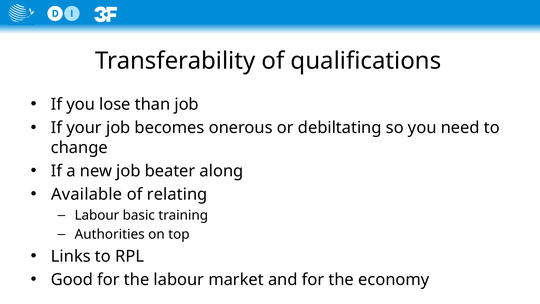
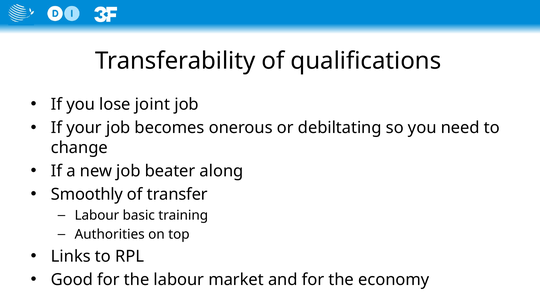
than: than -> joint
Available: Available -> Smoothly
relating: relating -> transfer
